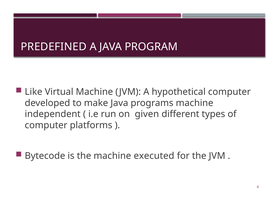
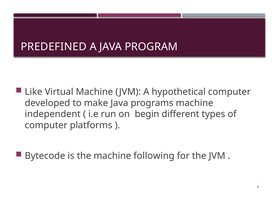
given: given -> begin
executed: executed -> following
